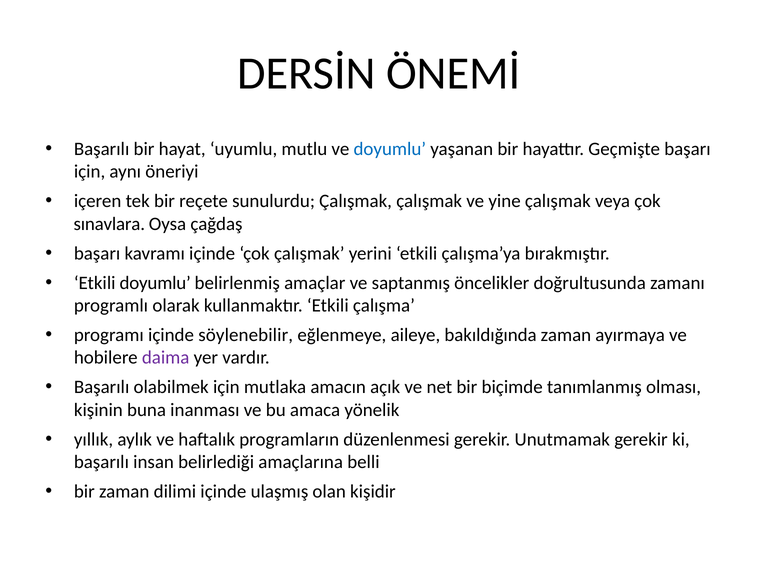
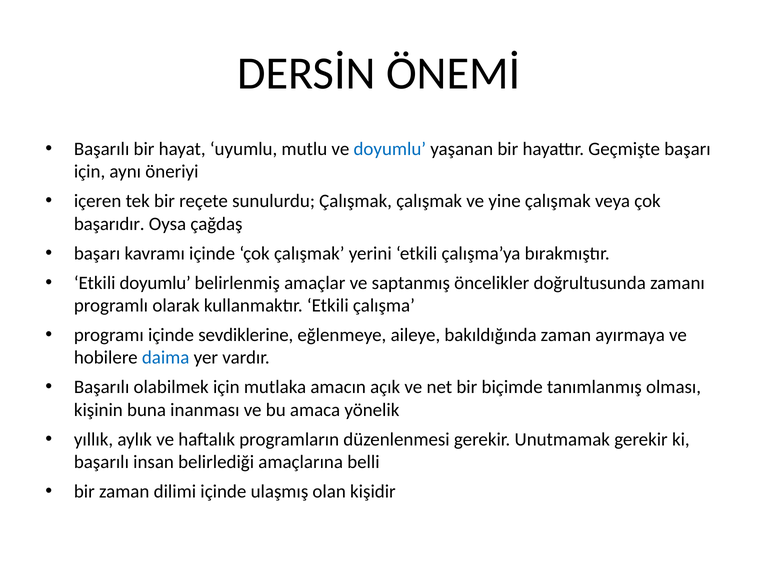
sınavlara: sınavlara -> başarıdır
söylenebilir: söylenebilir -> sevdiklerine
daima colour: purple -> blue
